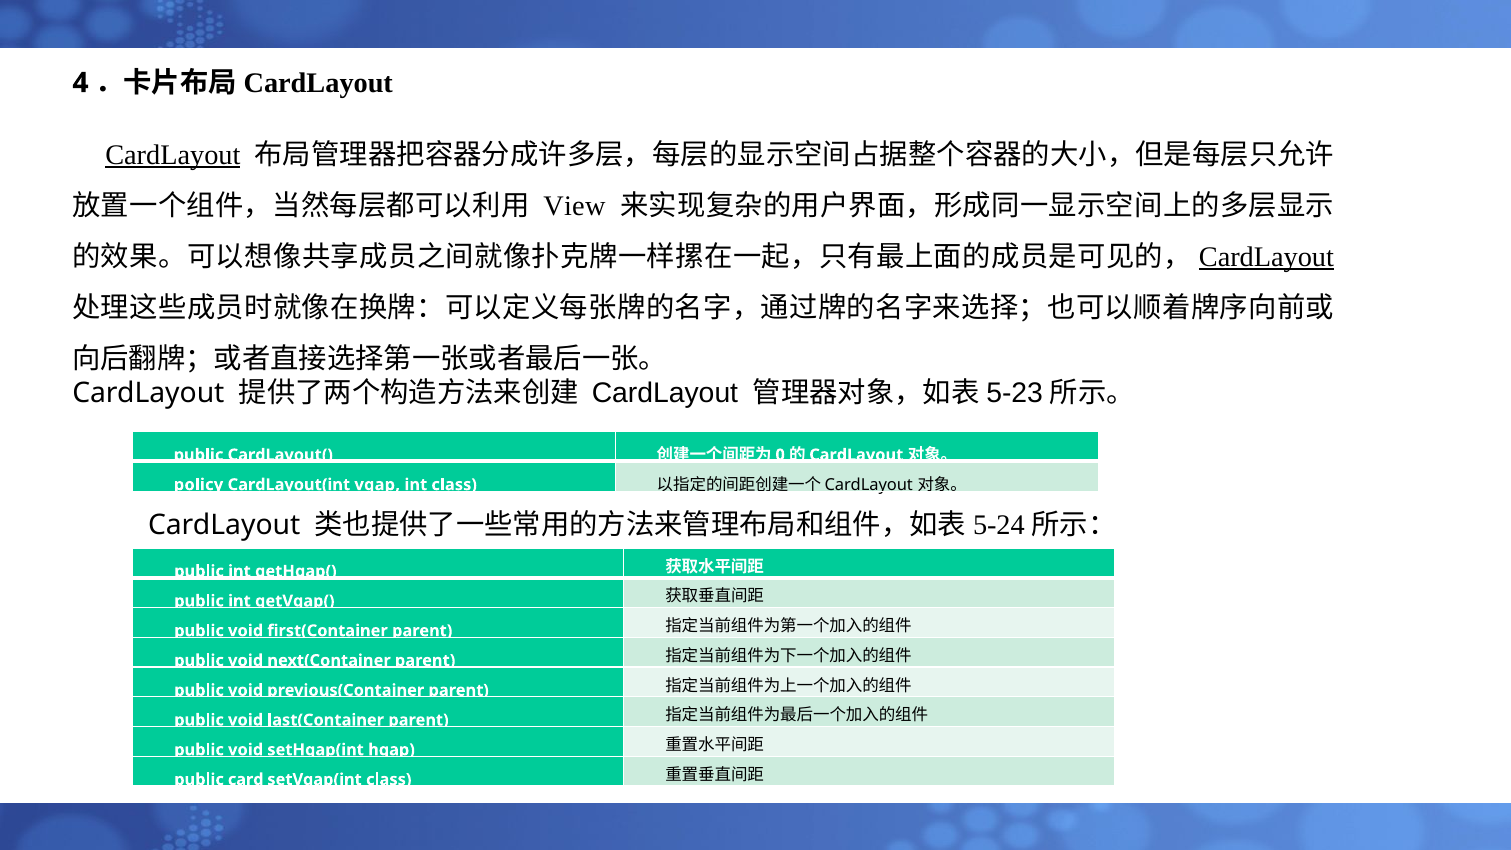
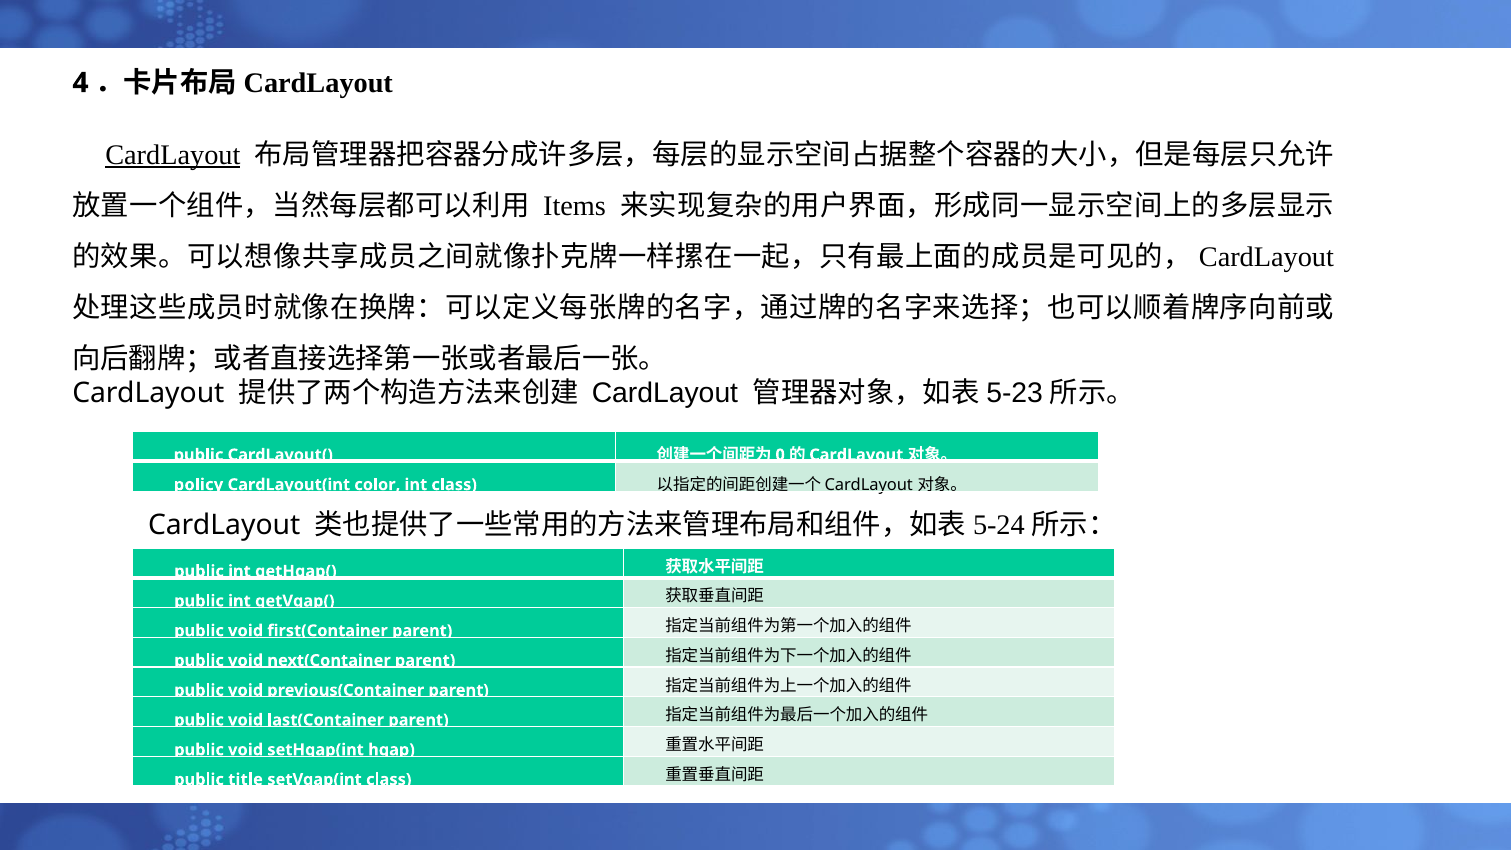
View: View -> Items
CardLayout at (1266, 257) underline: present -> none
vgap: vgap -> color
card: card -> title
